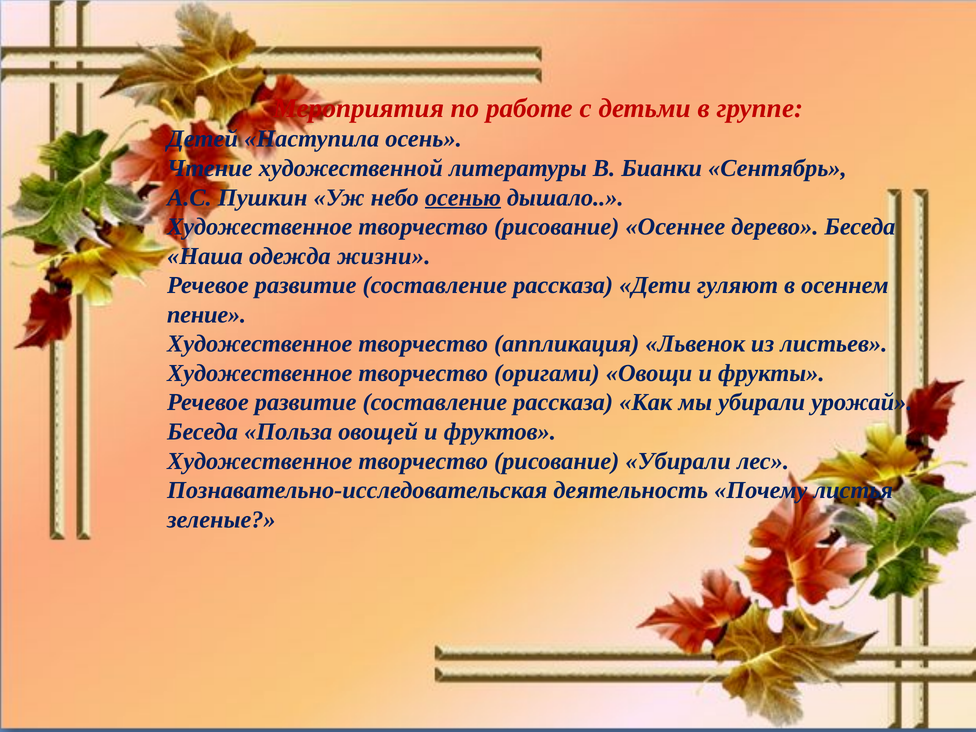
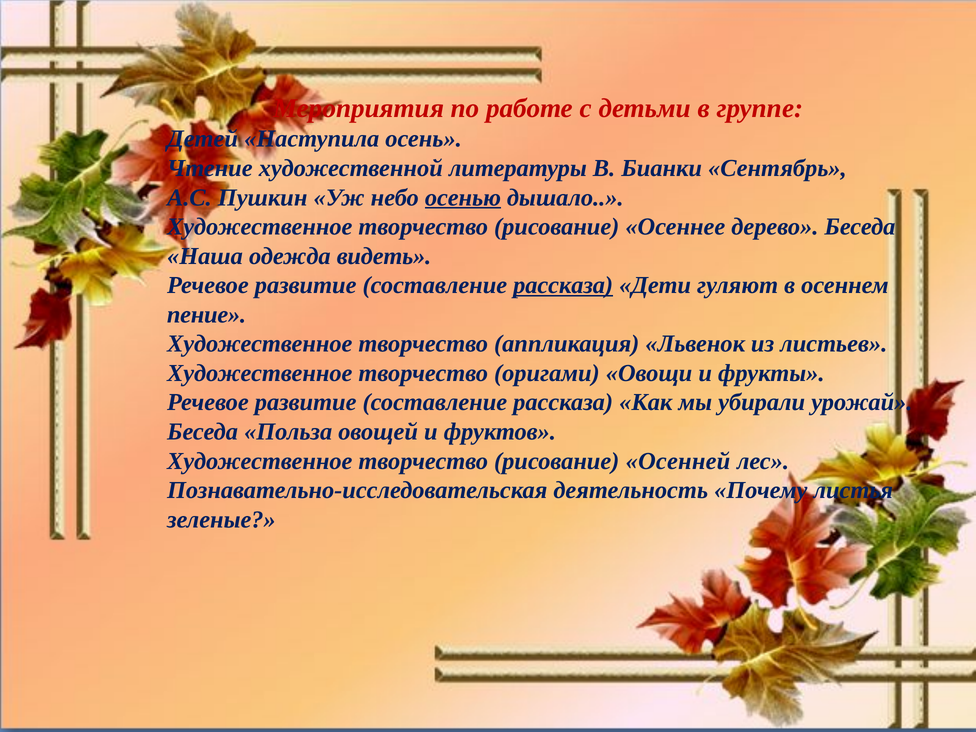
жизни: жизни -> видеть
рассказа at (563, 285) underline: none -> present
рисование Убирали: Убирали -> Осенней
